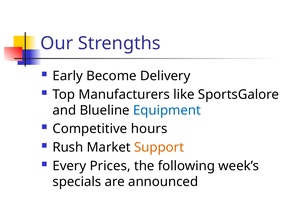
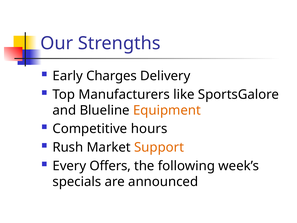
Become: Become -> Charges
Equipment colour: blue -> orange
Prices: Prices -> Offers
